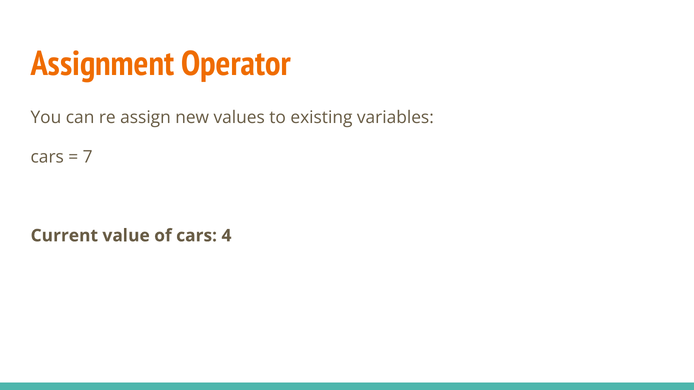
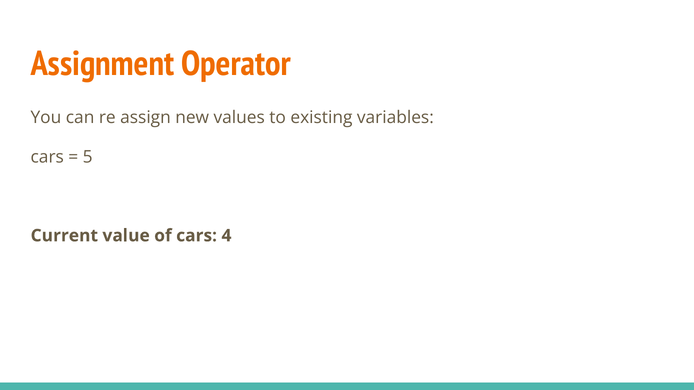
7: 7 -> 5
